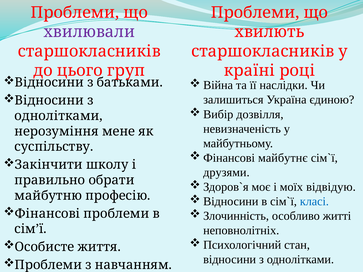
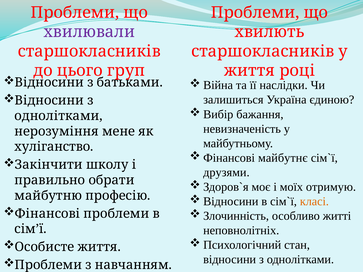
країні at (249, 71): країні -> життя
дозвілля: дозвілля -> бажання
суспільству: суспільству -> хуліганство
відвідую: відвідую -> отримую
класі colour: blue -> orange
